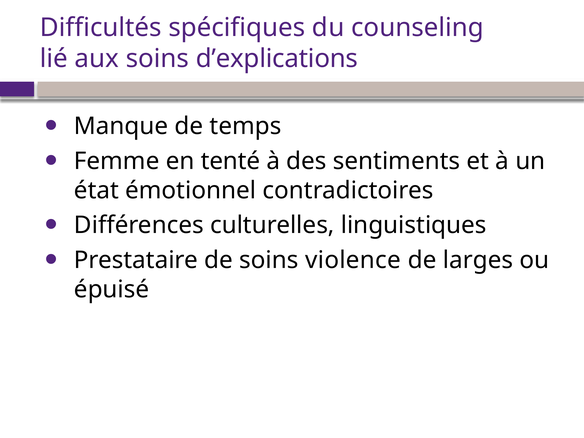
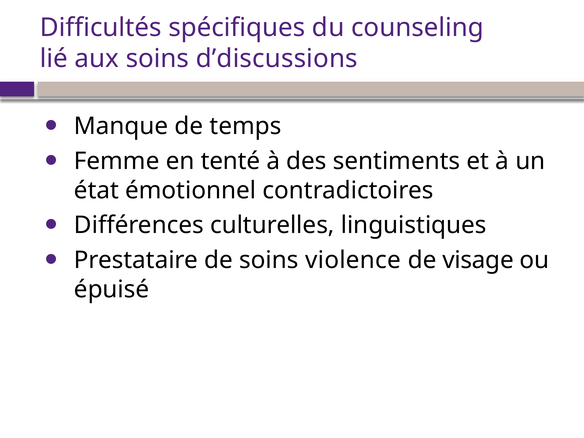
d’explications: d’explications -> d’discussions
larges: larges -> visage
